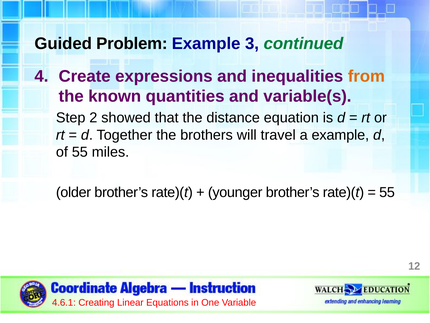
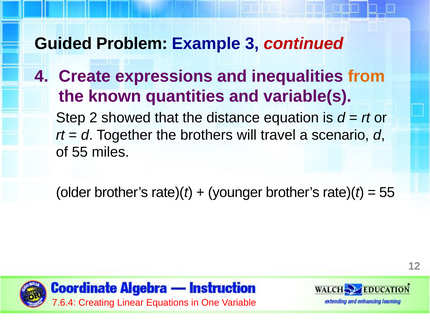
continued colour: green -> red
a example: example -> scenario
4.6.1: 4.6.1 -> 7.6.4
